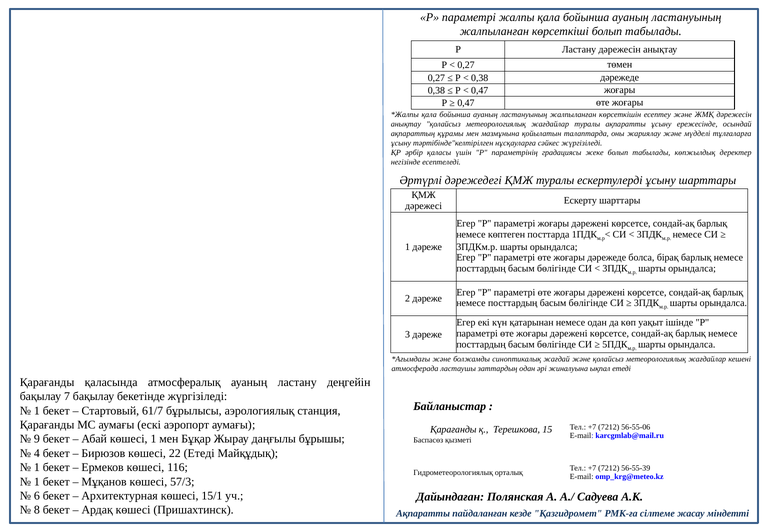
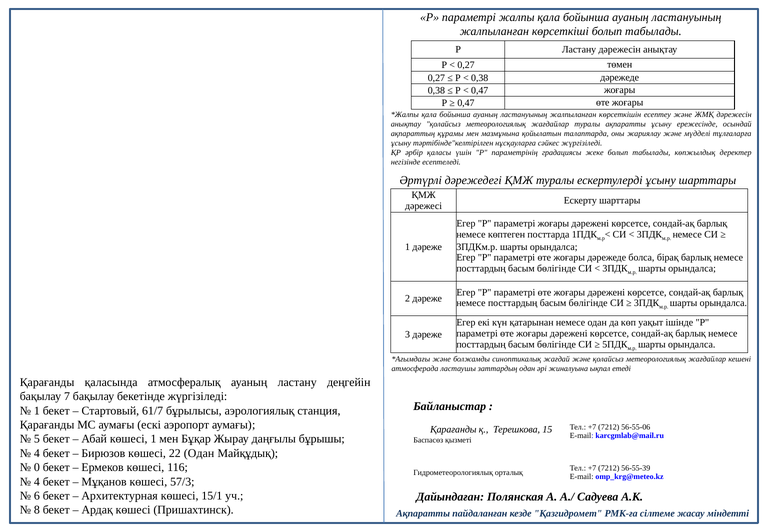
9: 9 -> 5
22 Етеді: Етеді -> Одан
1 at (37, 467): 1 -> 0
1 at (37, 481): 1 -> 4
